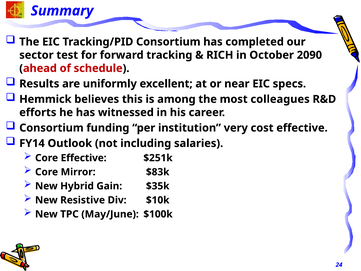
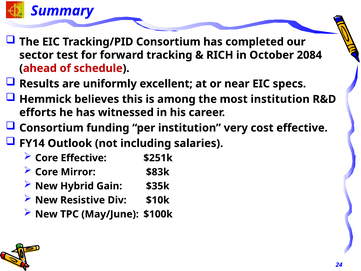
2090: 2090 -> 2084
most colleagues: colleagues -> institution
